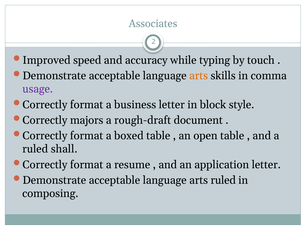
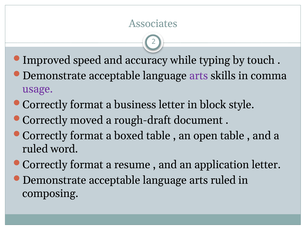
arts at (199, 76) colour: orange -> purple
majors: majors -> moved
shall: shall -> word
